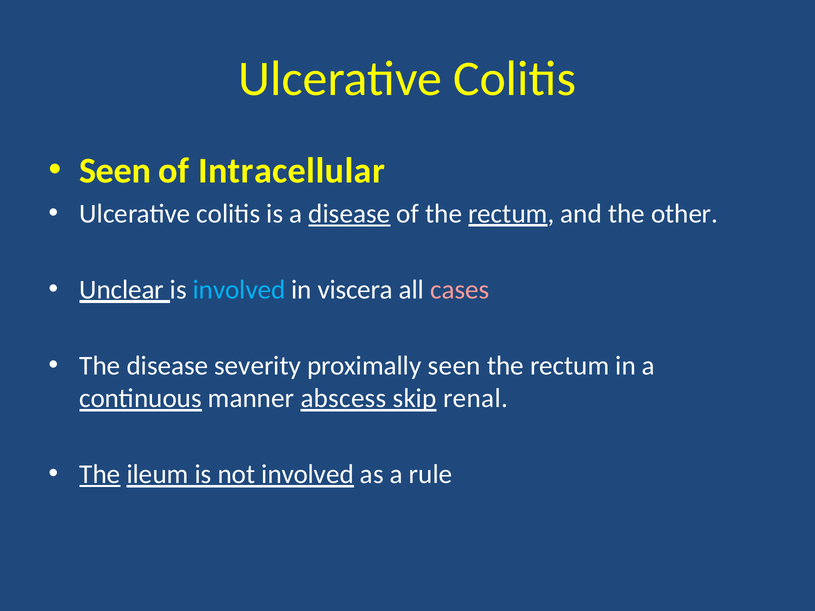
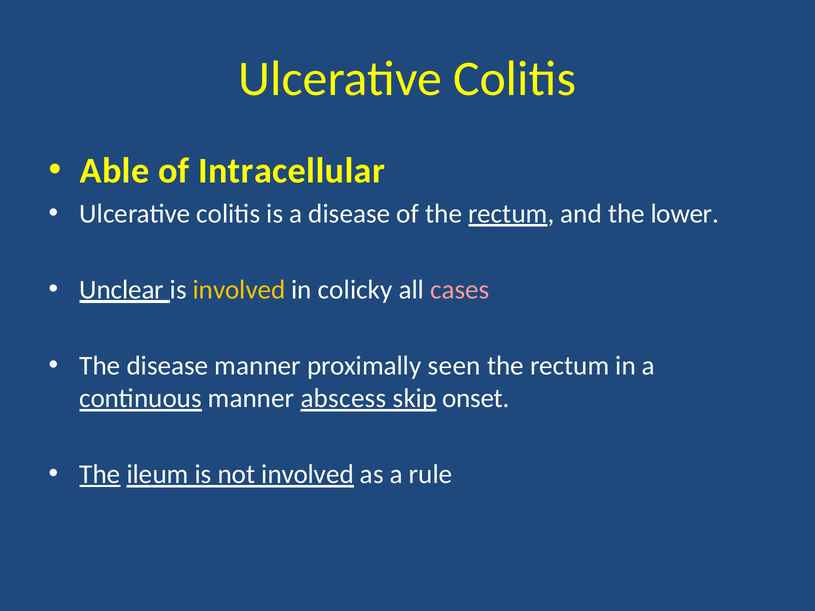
Seen at (115, 171): Seen -> Able
disease at (349, 214) underline: present -> none
other: other -> lower
involved at (239, 290) colour: light blue -> yellow
viscera: viscera -> colicky
disease severity: severity -> manner
renal: renal -> onset
